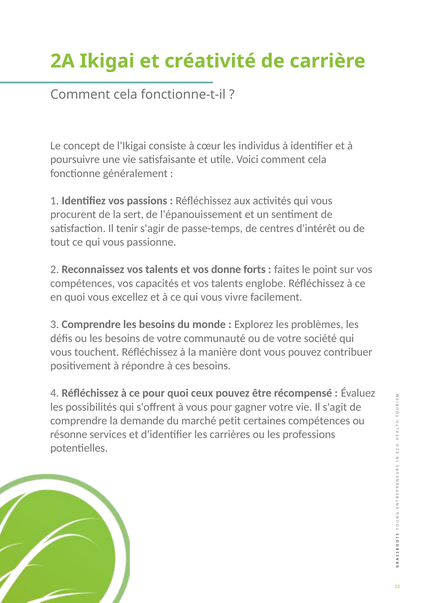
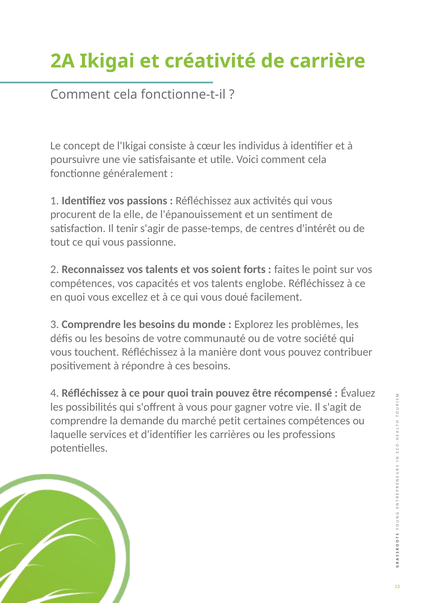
sert: sert -> elle
donne: donne -> soient
vivre: vivre -> doué
ceux: ceux -> train
résonne: résonne -> laquelle
